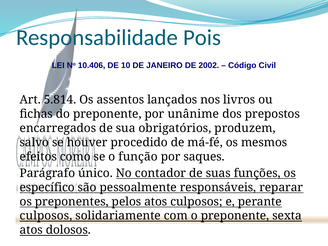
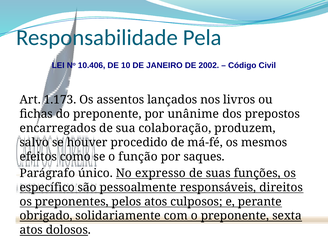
Pois: Pois -> Pela
5.814: 5.814 -> 1.173
obrigatórios: obrigatórios -> colaboração
contador: contador -> expresso
reparar: reparar -> direitos
culposos at (46, 216): culposos -> obrigado
